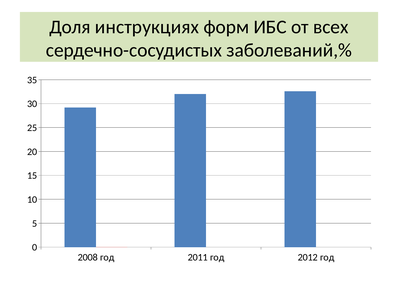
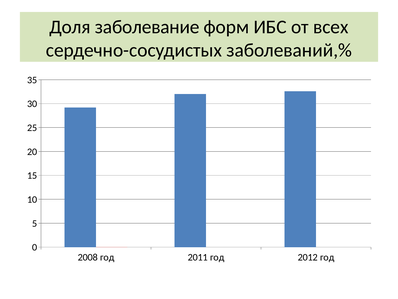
инструкциях: инструкциях -> заболевание
